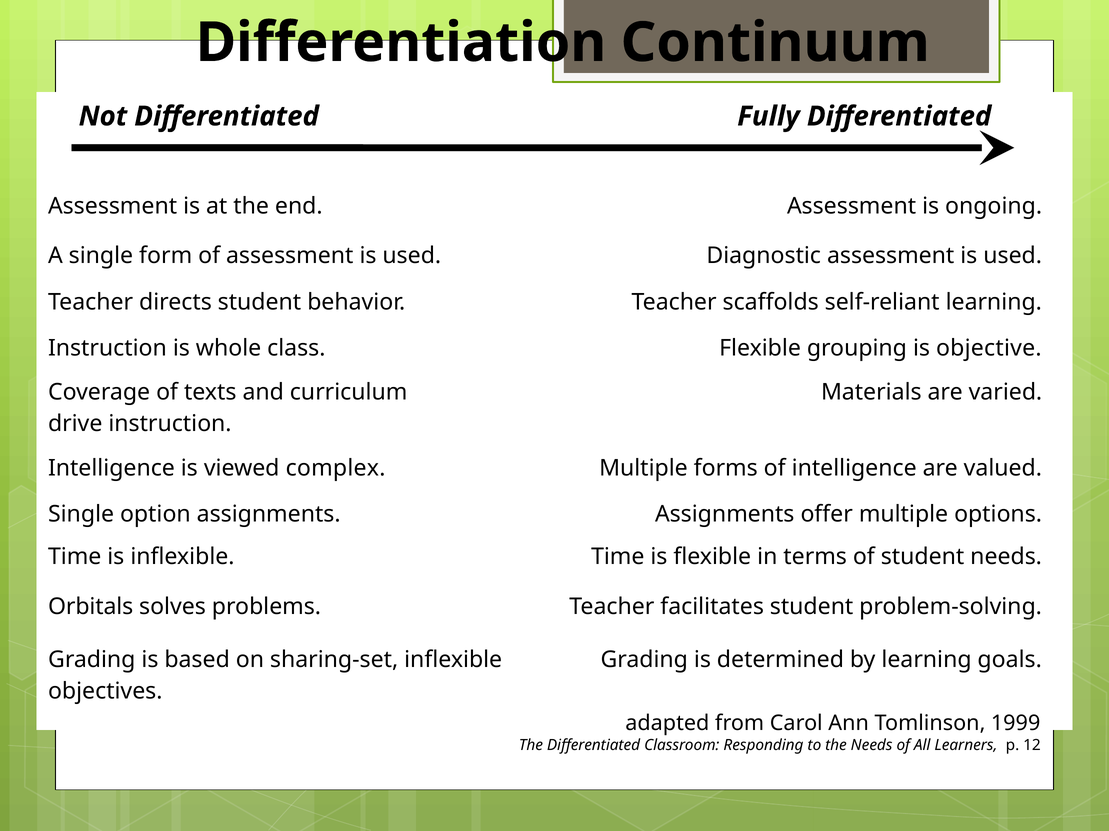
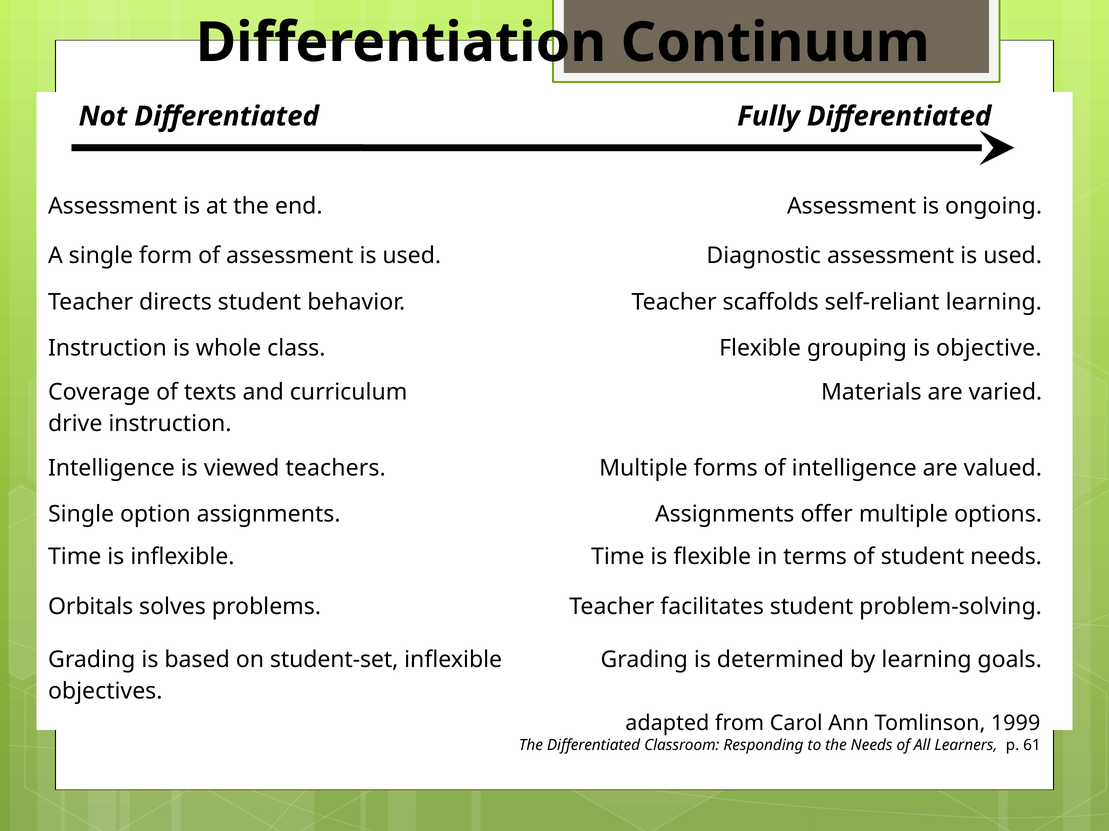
complex: complex -> teachers
sharing-set: sharing-set -> student-set
12: 12 -> 61
